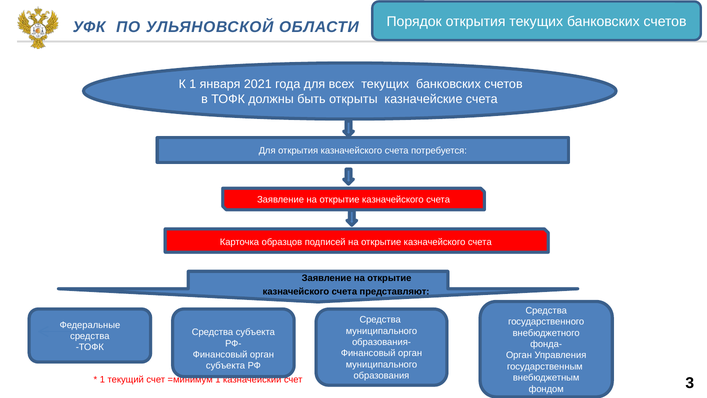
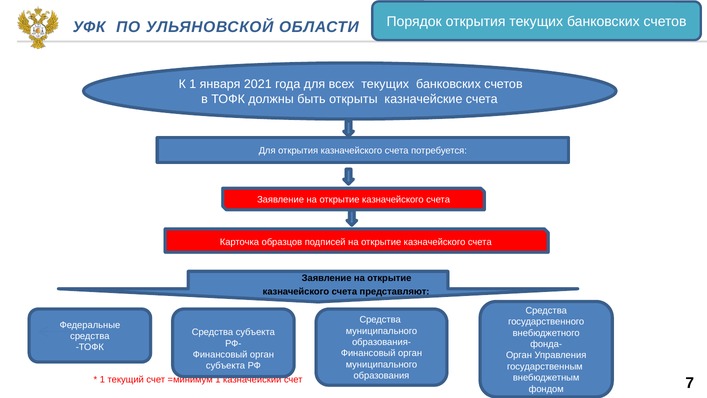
3: 3 -> 7
